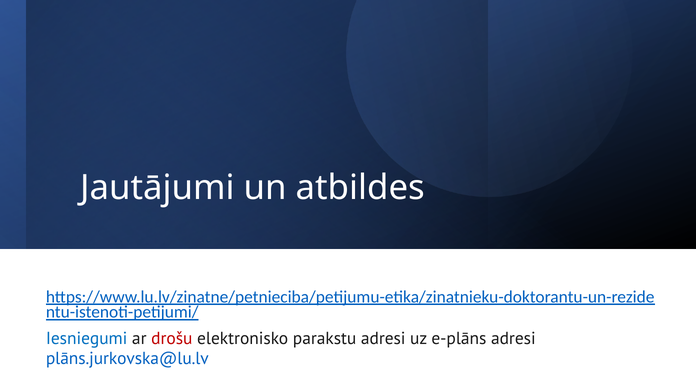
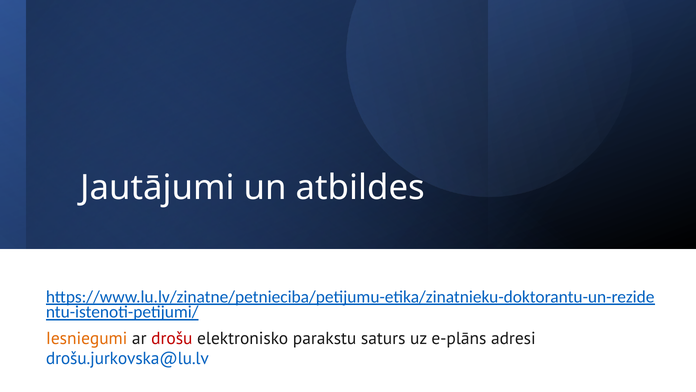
Iesniegumi colour: blue -> orange
parakstu adresi: adresi -> saturs
plāns.jurkovska@lu.lv: plāns.jurkovska@lu.lv -> drošu.jurkovska@lu.lv
